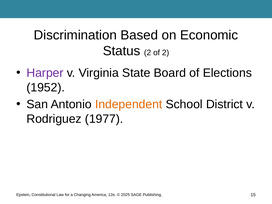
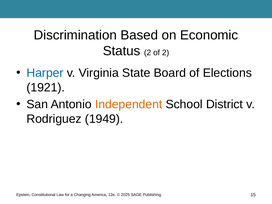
Harper colour: purple -> blue
1952: 1952 -> 1921
1977: 1977 -> 1949
